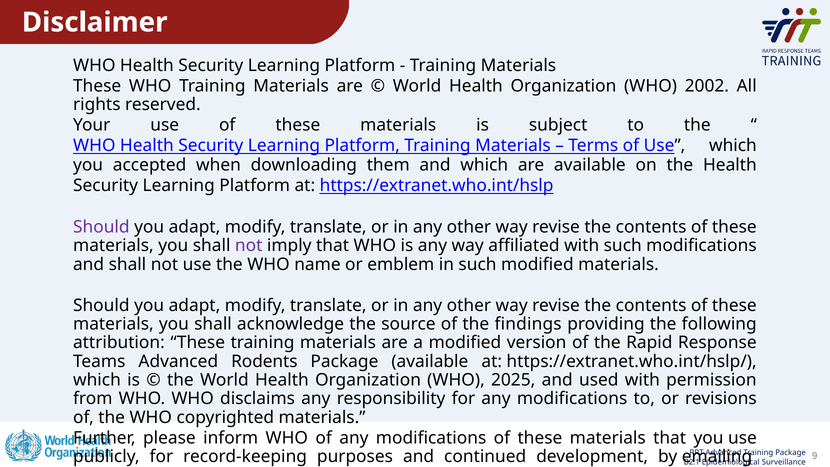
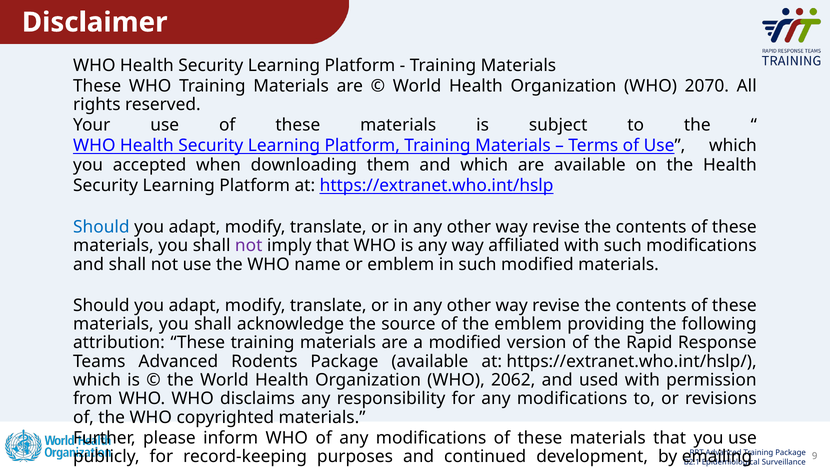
2002: 2002 -> 2070
Should at (101, 227) colour: purple -> blue
the findings: findings -> emblem
2025: 2025 -> 2062
